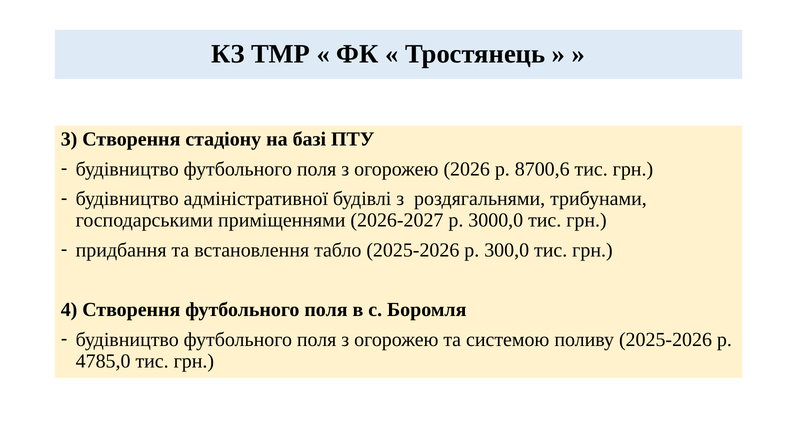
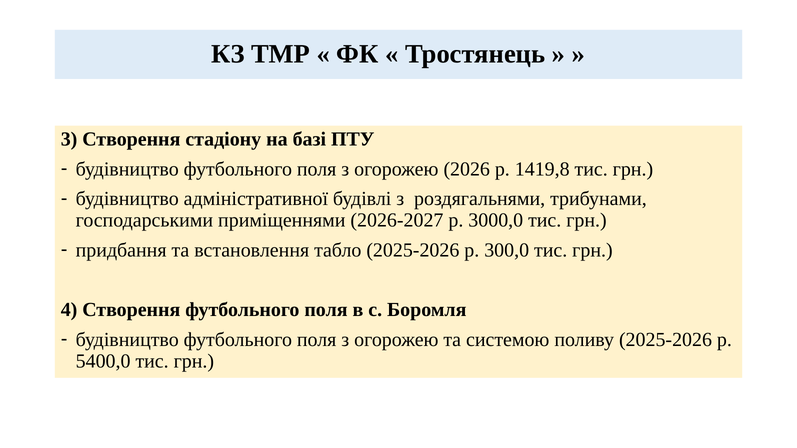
8700,6: 8700,6 -> 1419,8
4785,0: 4785,0 -> 5400,0
